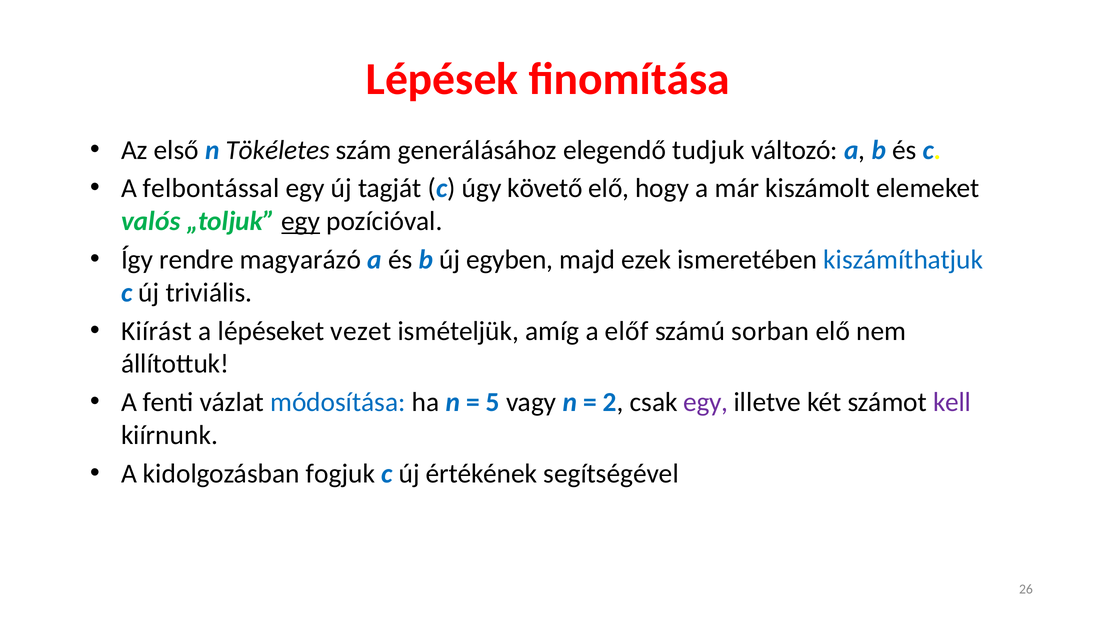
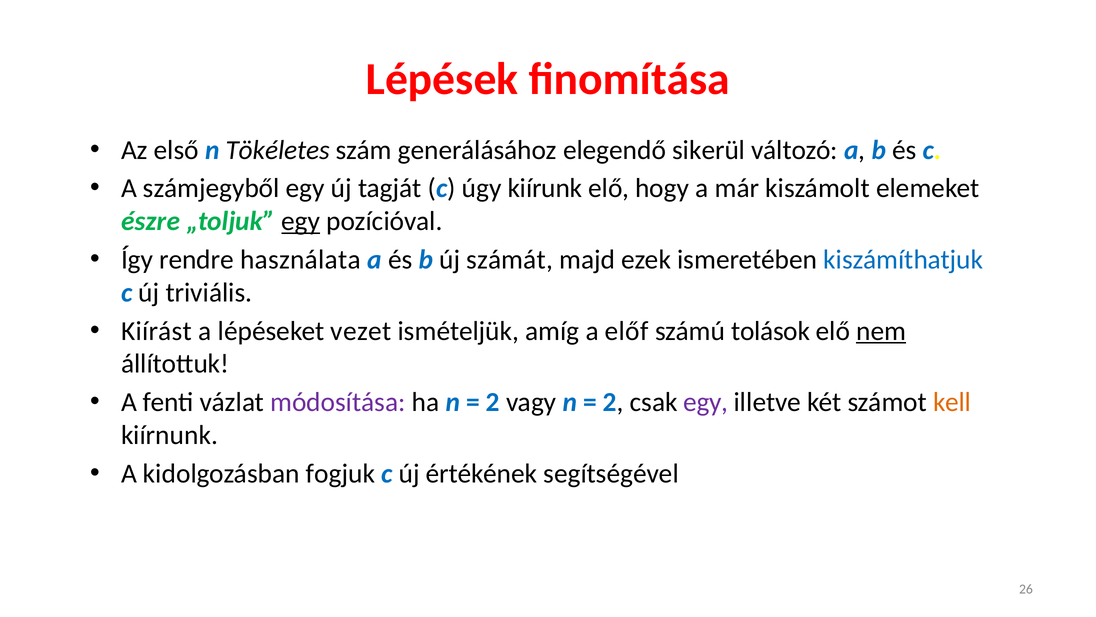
tudjuk: tudjuk -> sikerül
felbontással: felbontással -> számjegyből
követő: követő -> kiírunk
valós: valós -> észre
magyarázó: magyarázó -> használata
egyben: egyben -> számát
sorban: sorban -> tolások
nem underline: none -> present
módosítása colour: blue -> purple
5 at (493, 402): 5 -> 2
kell colour: purple -> orange
